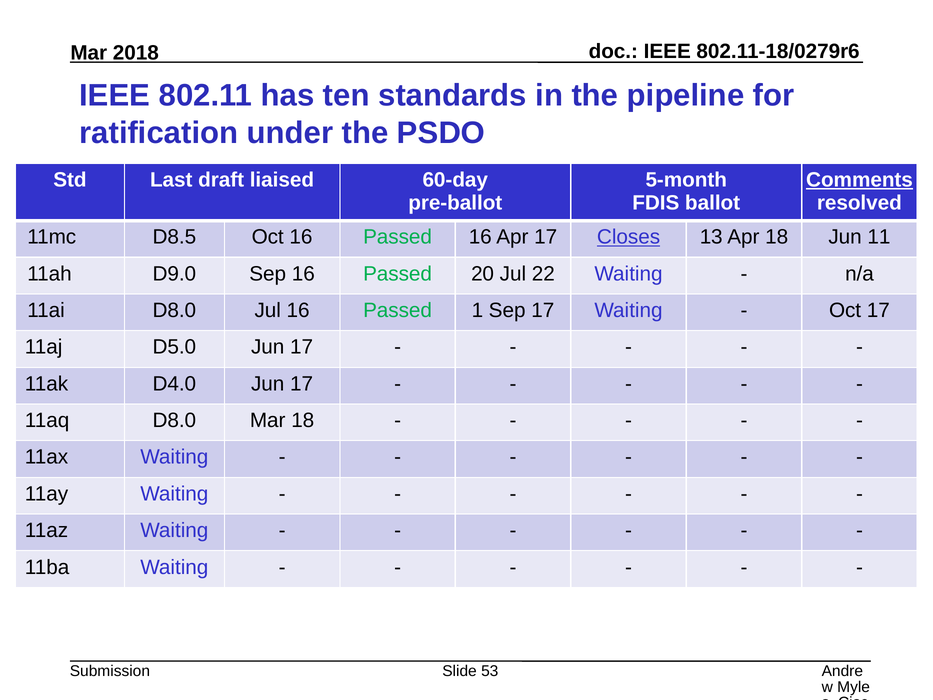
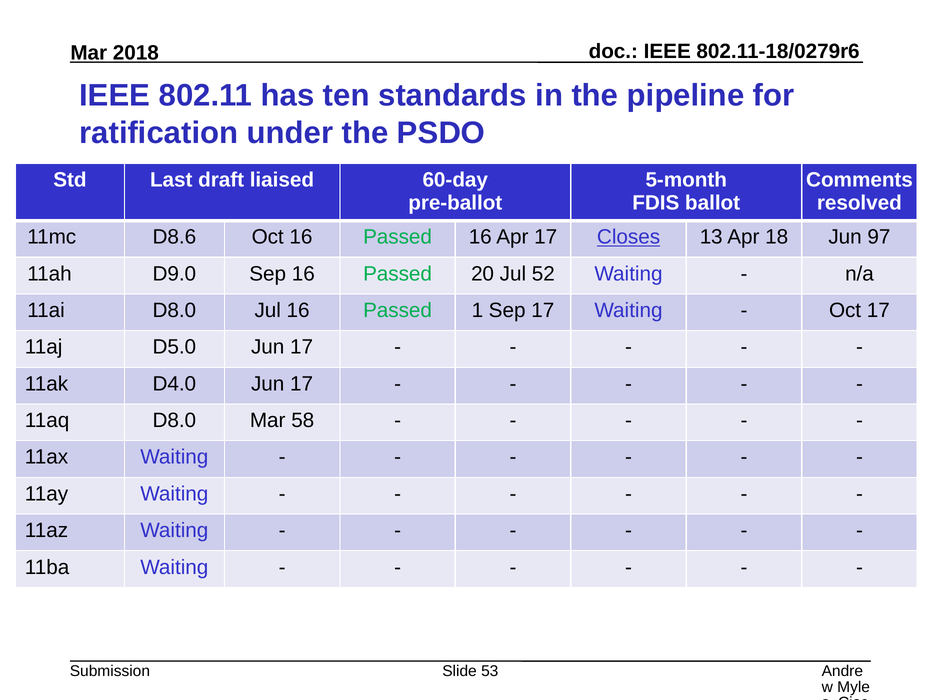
Comments underline: present -> none
D8.5: D8.5 -> D8.6
11: 11 -> 97
22: 22 -> 52
Mar 18: 18 -> 58
